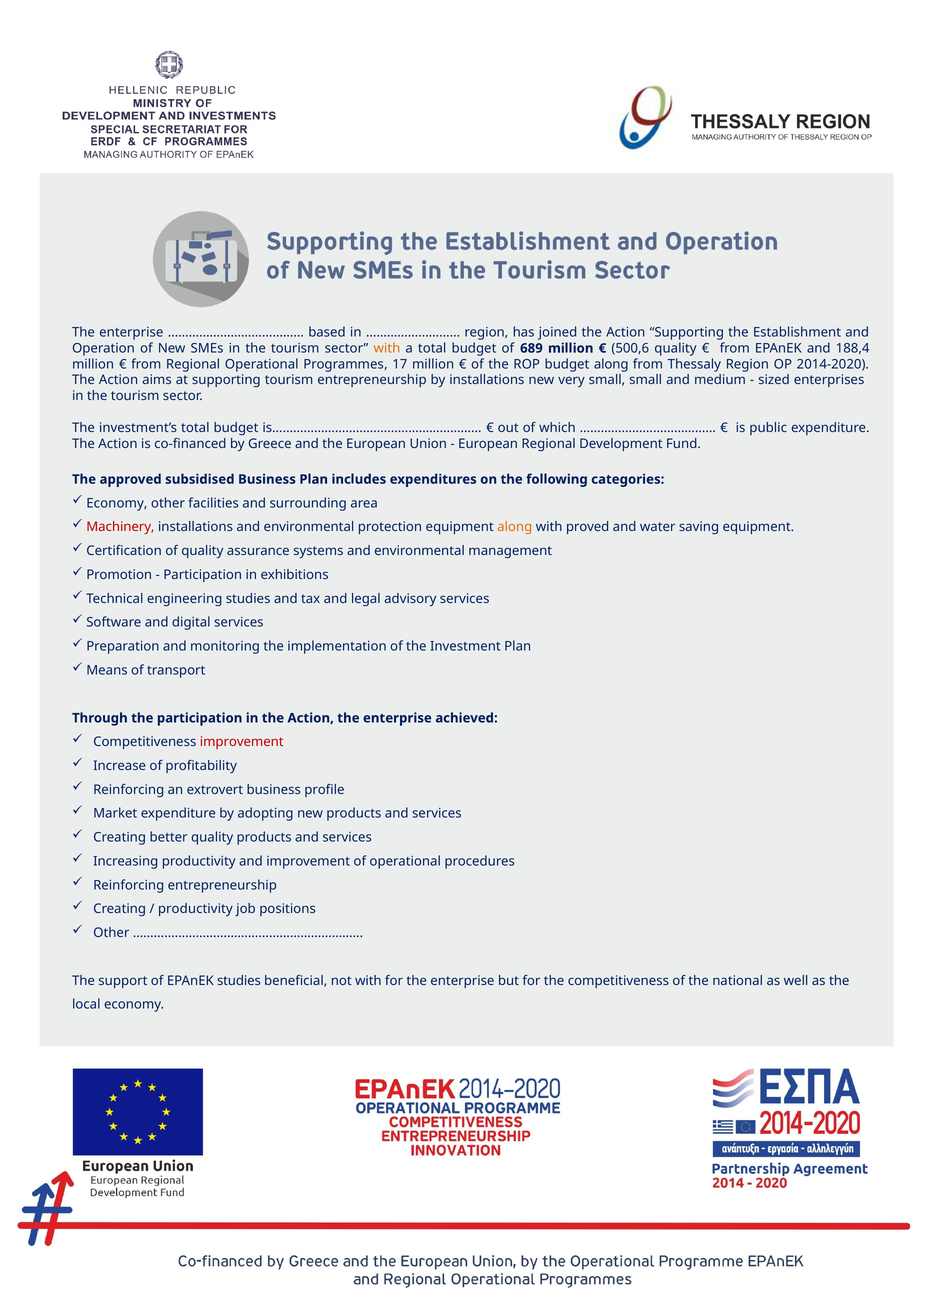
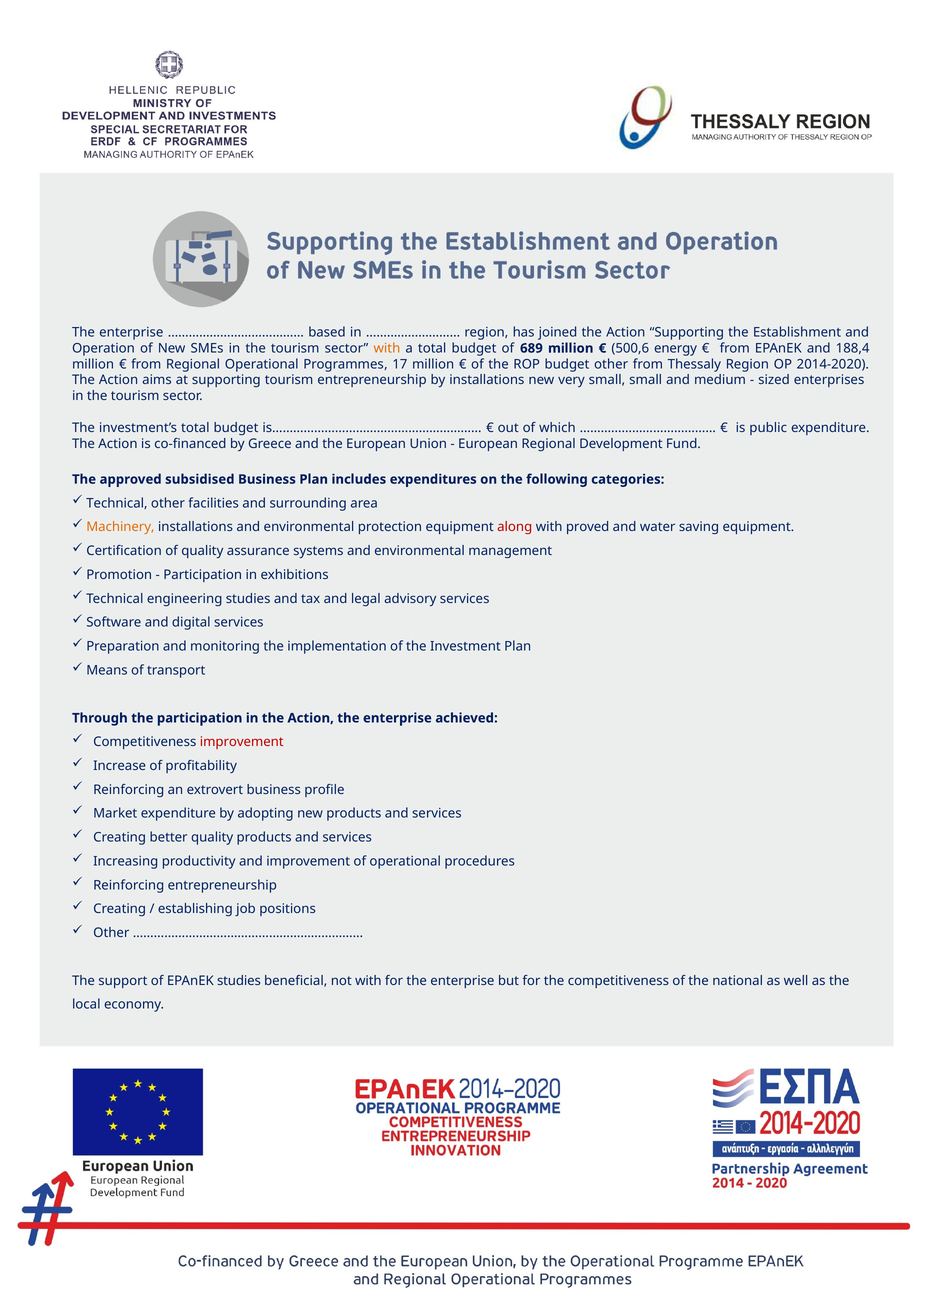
500,6 quality: quality -> energy
budget along: along -> other
Economy at (117, 503): Economy -> Technical
Machinery colour: red -> orange
along at (515, 527) colour: orange -> red
productivity at (195, 909): productivity -> establishing
